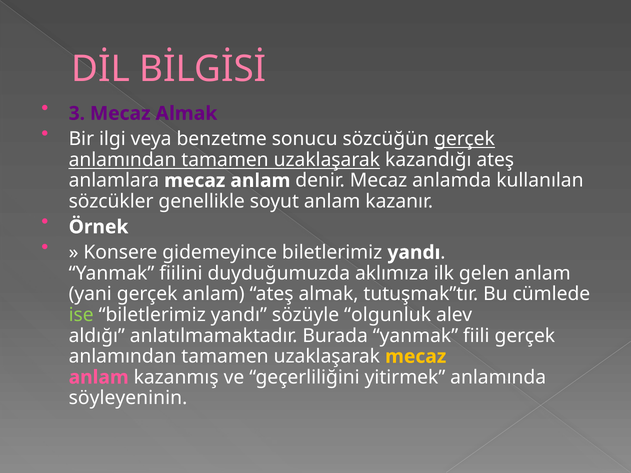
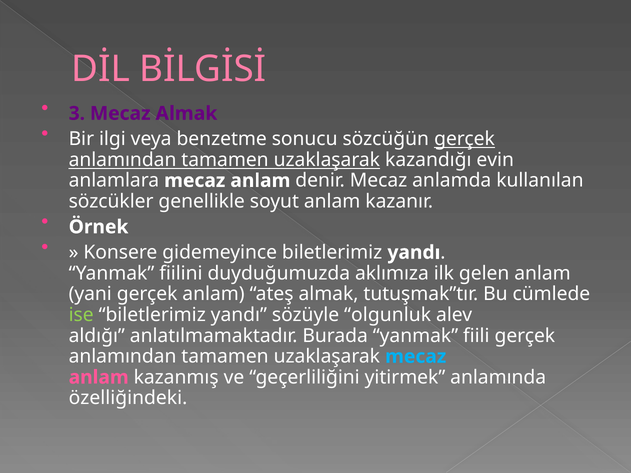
kazandığı ateş: ateş -> evin
mecaz at (416, 357) colour: yellow -> light blue
söyleyeninin: söyleyeninin -> özelliğindeki
